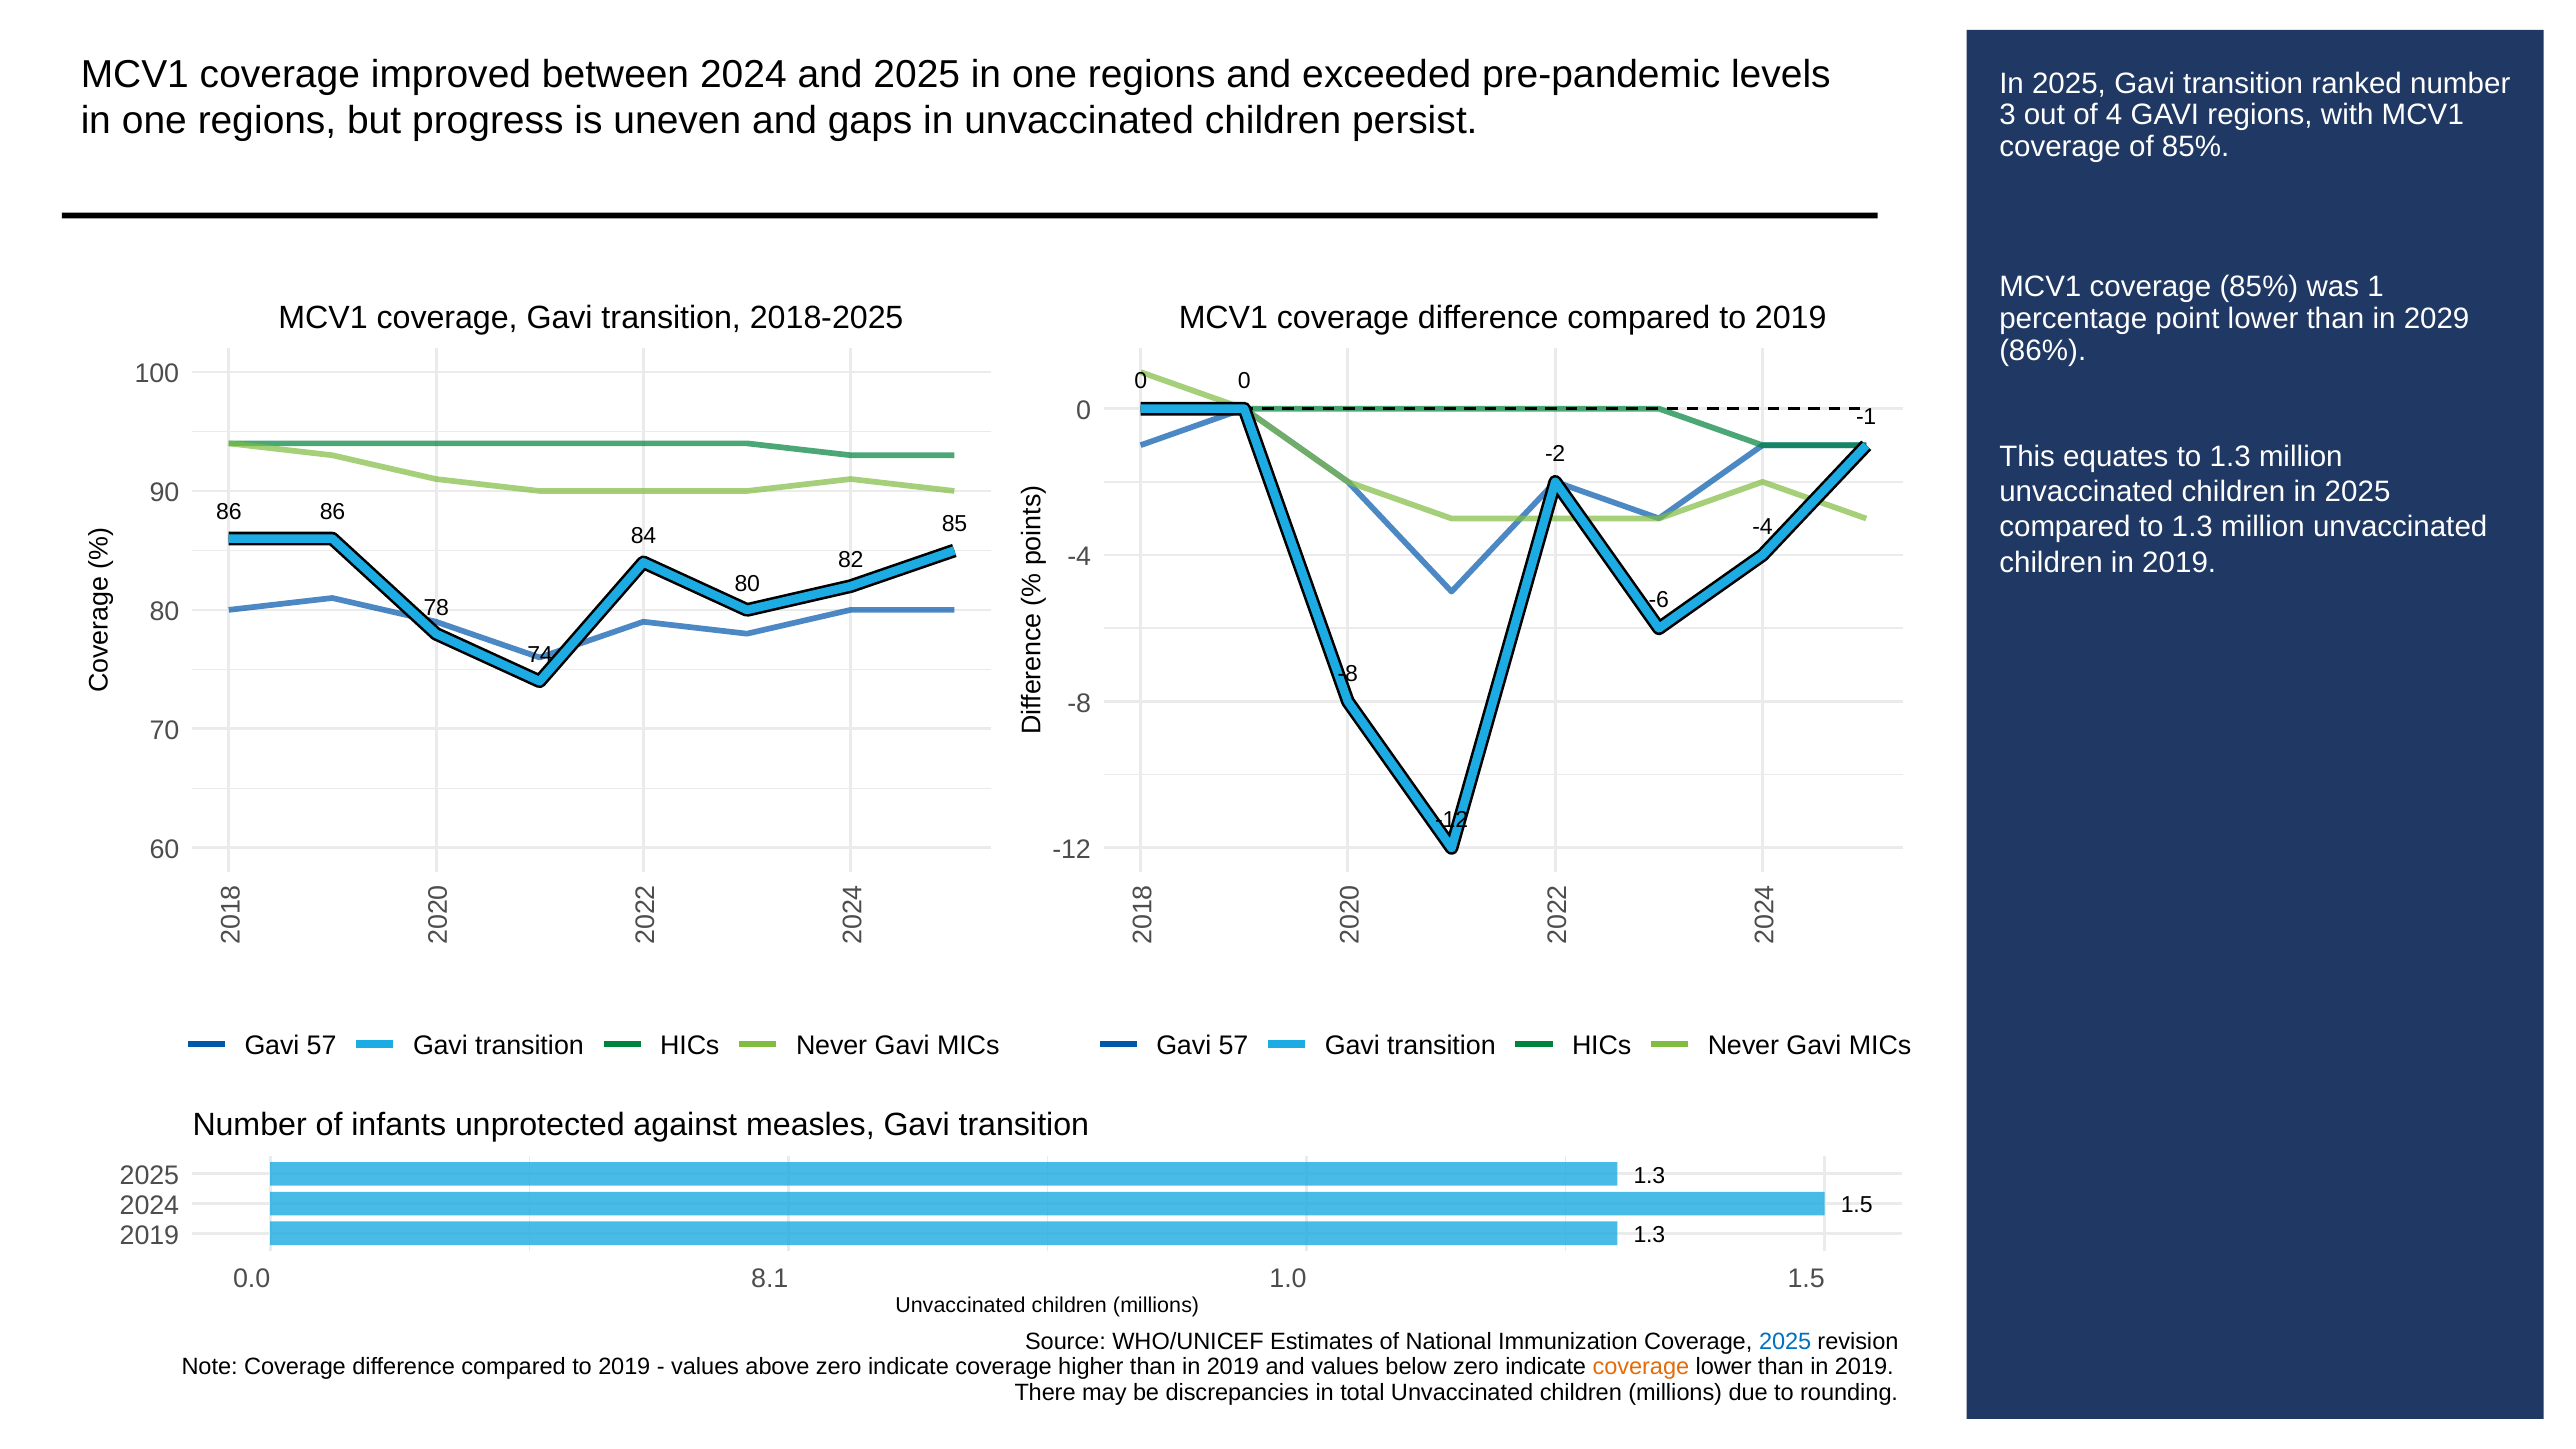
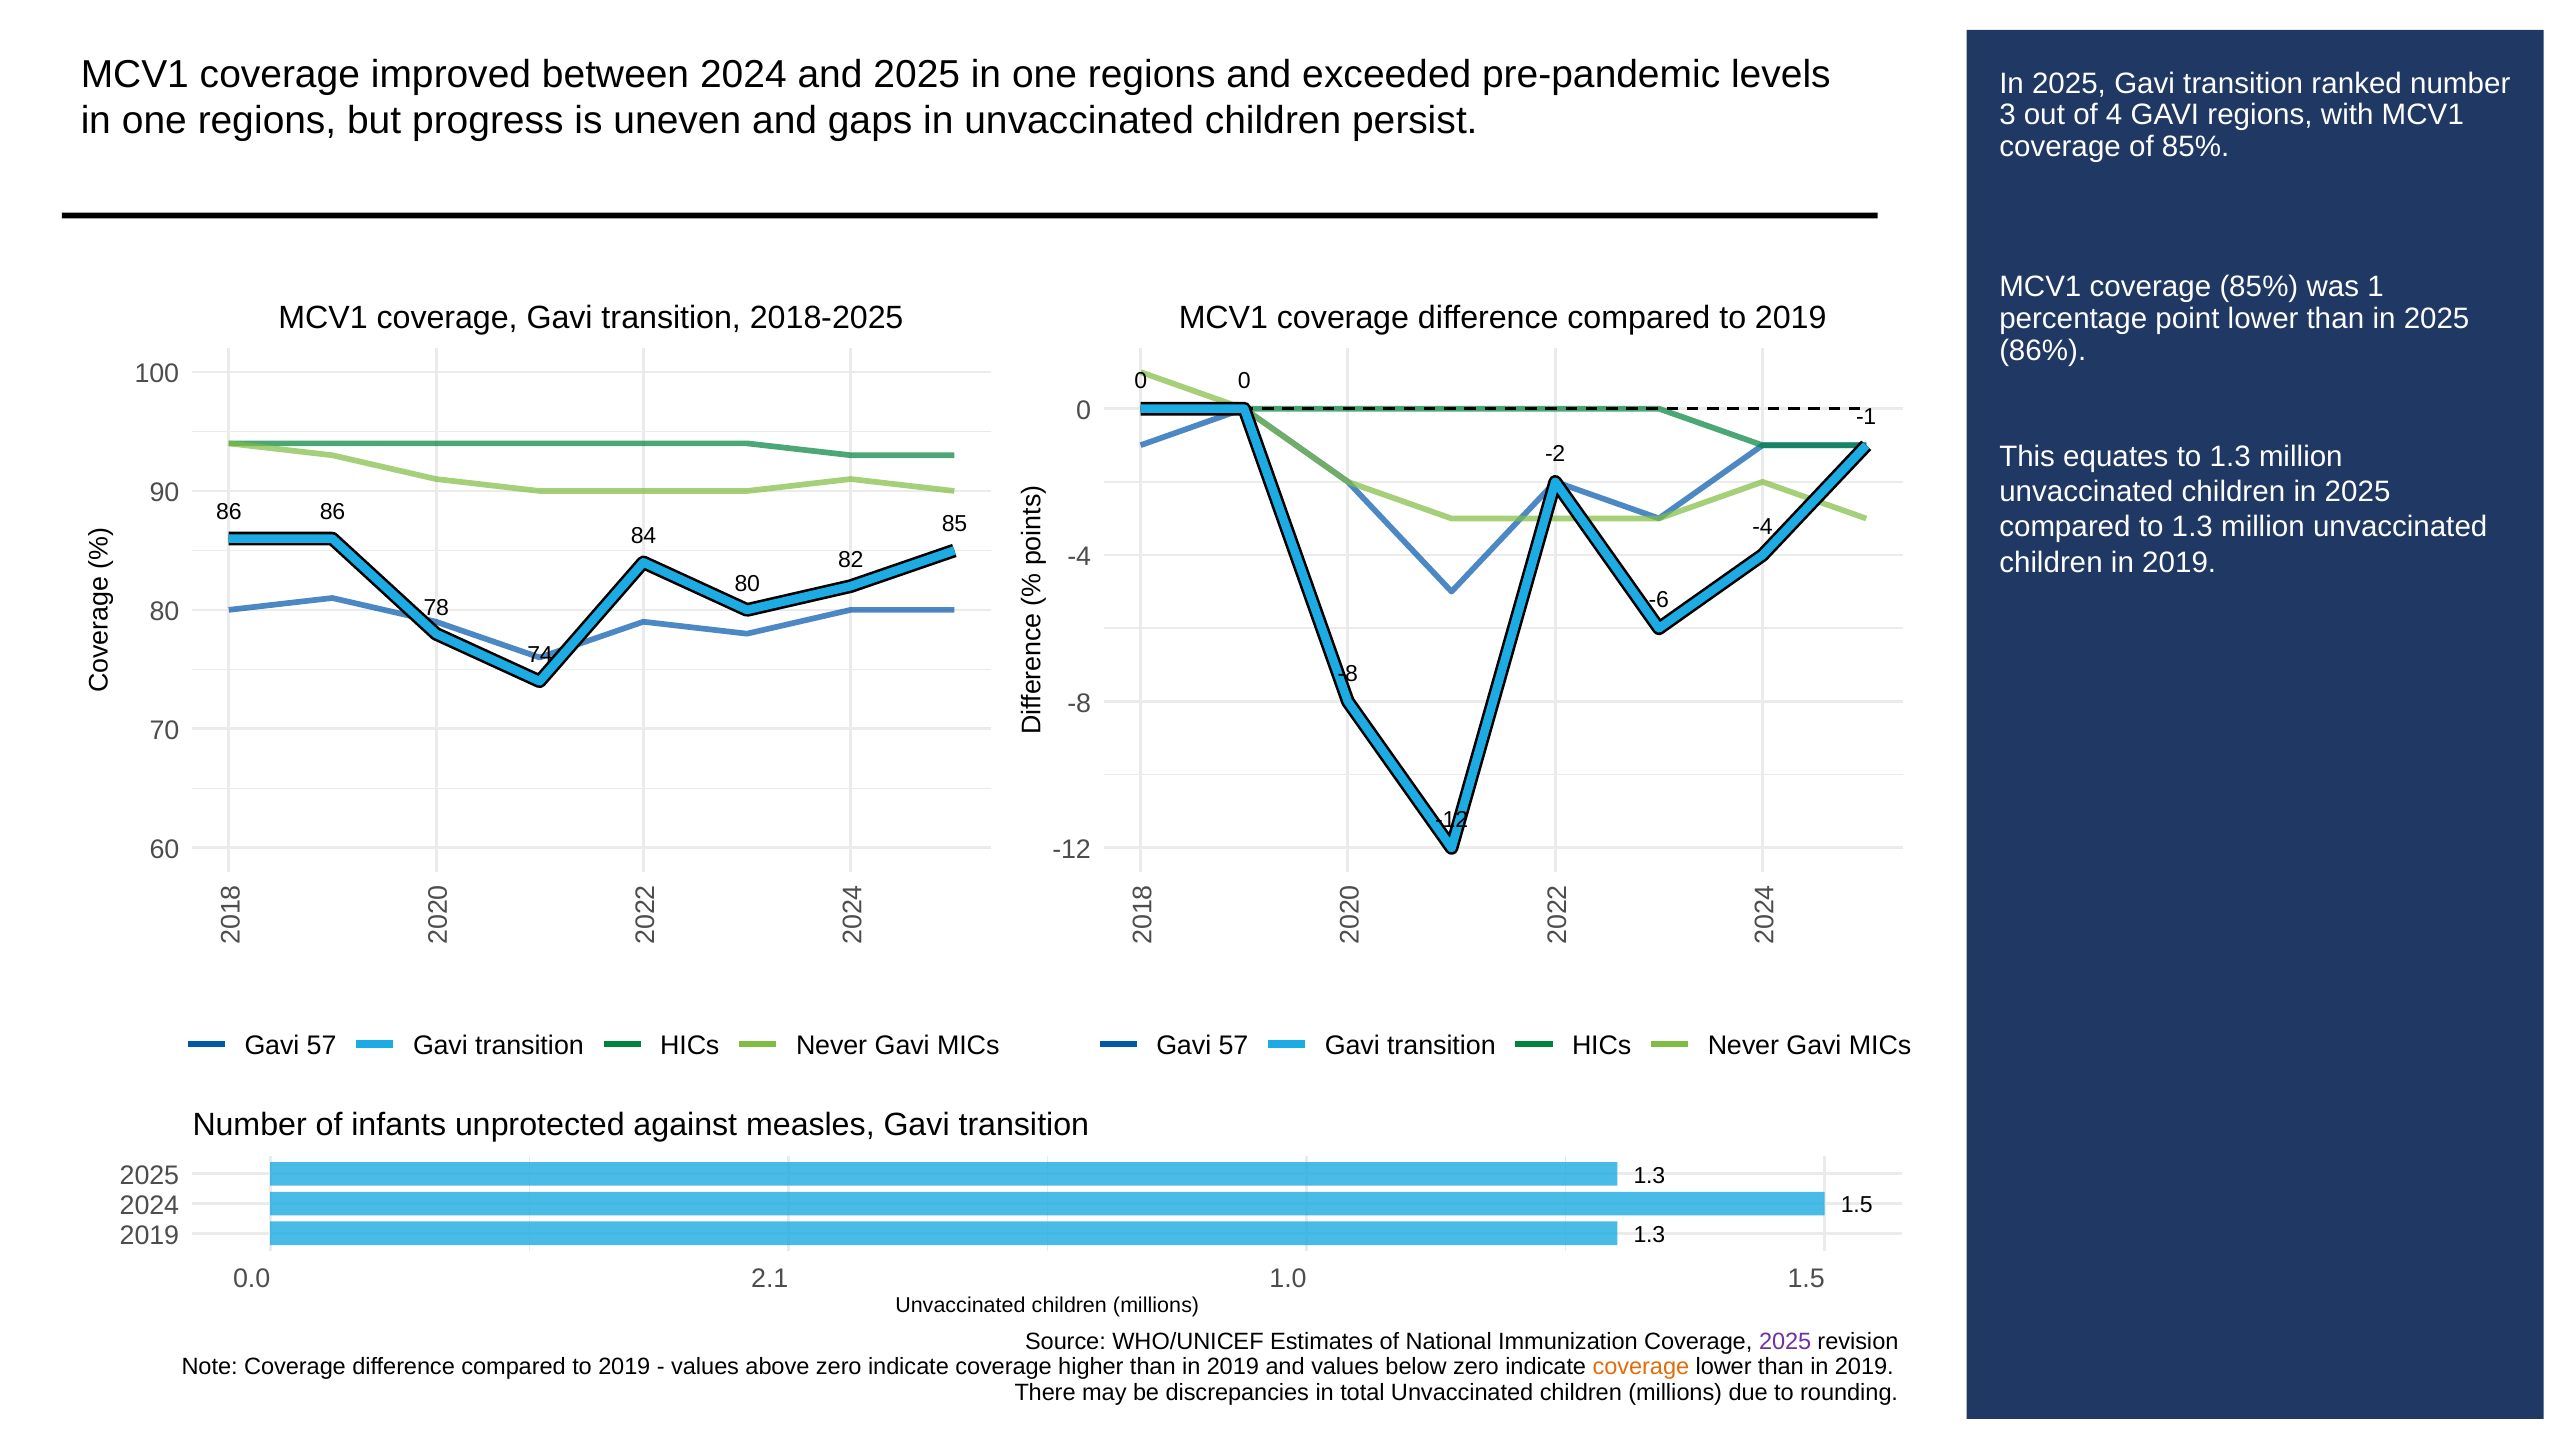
than in 2029: 2029 -> 2025
8.1: 8.1 -> 2.1
2025 at (1785, 1341) colour: blue -> purple
